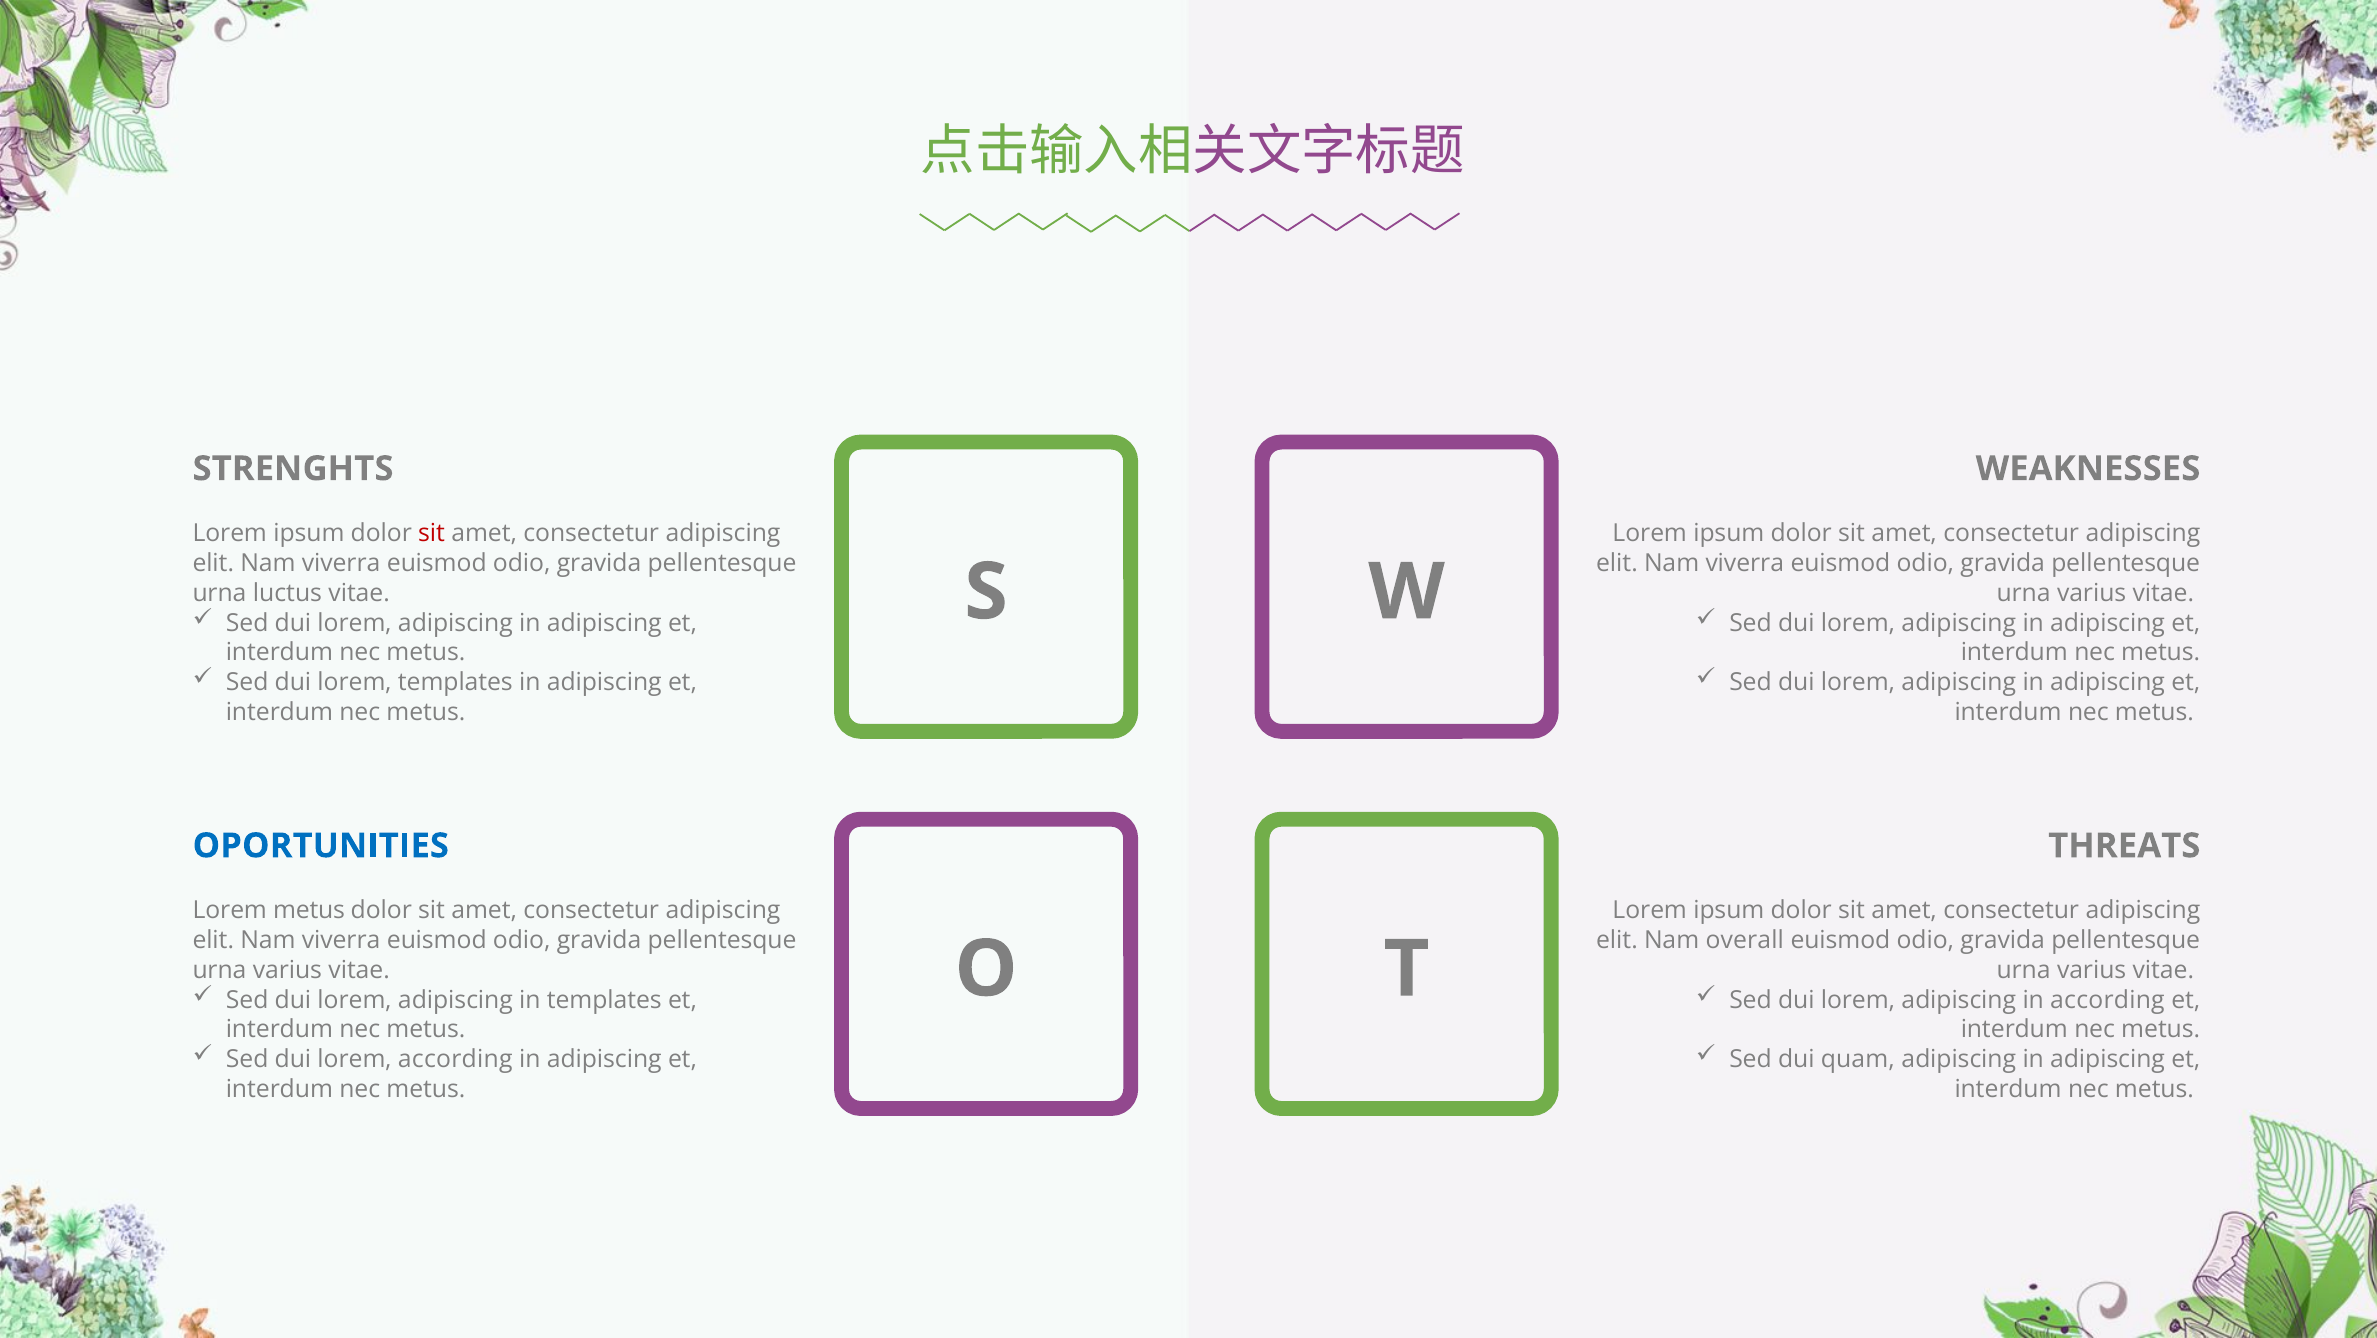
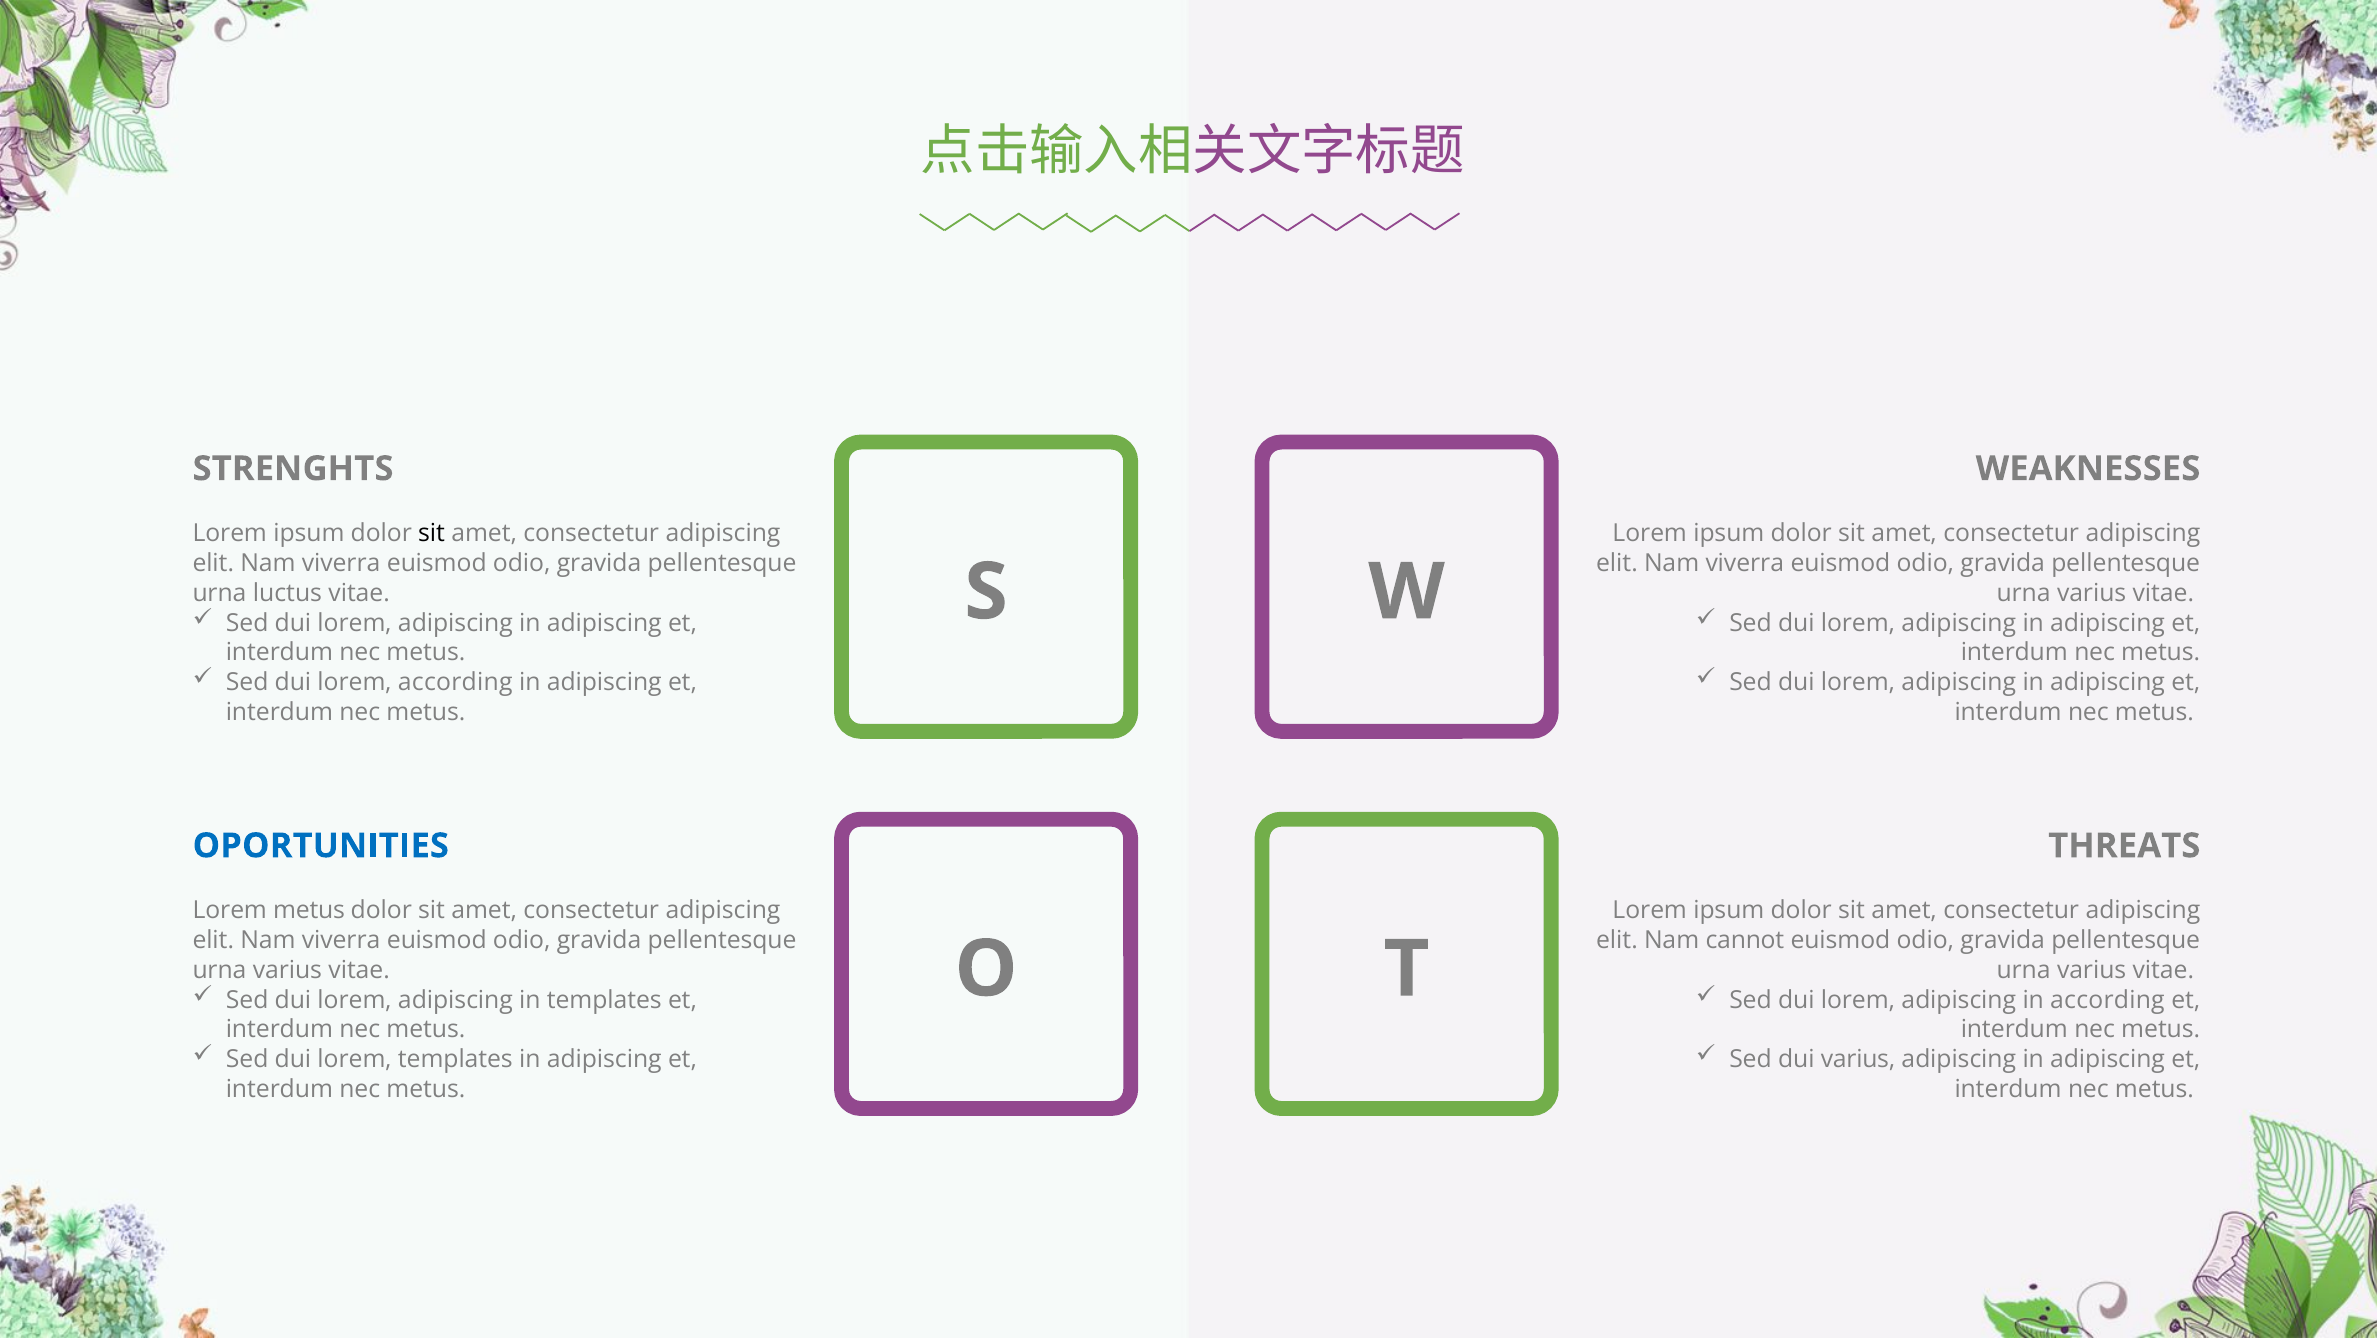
sit at (432, 533) colour: red -> black
lorem templates: templates -> according
overall: overall -> cannot
lorem according: according -> templates
dui quam: quam -> varius
